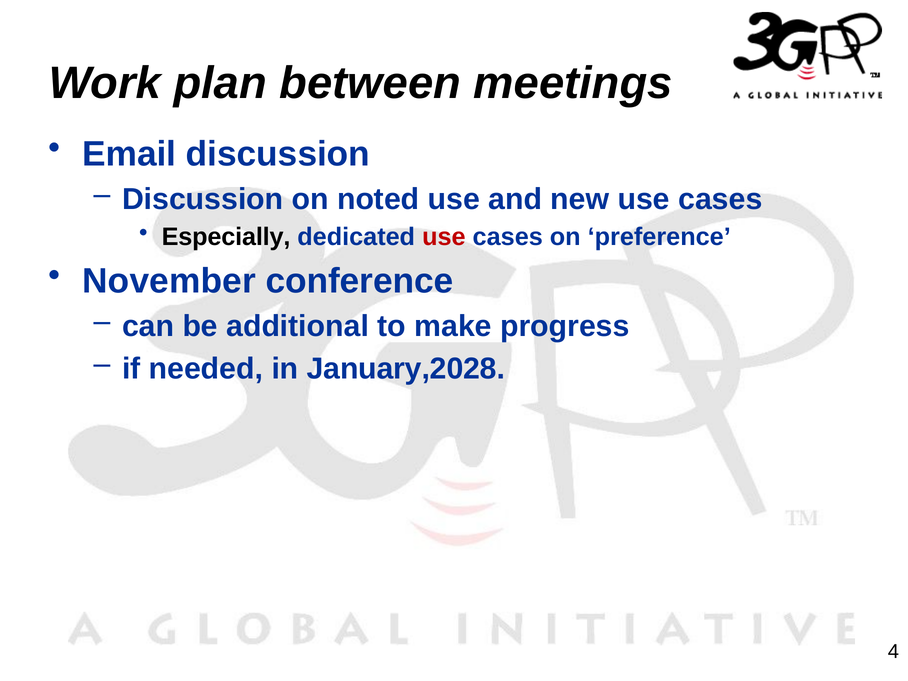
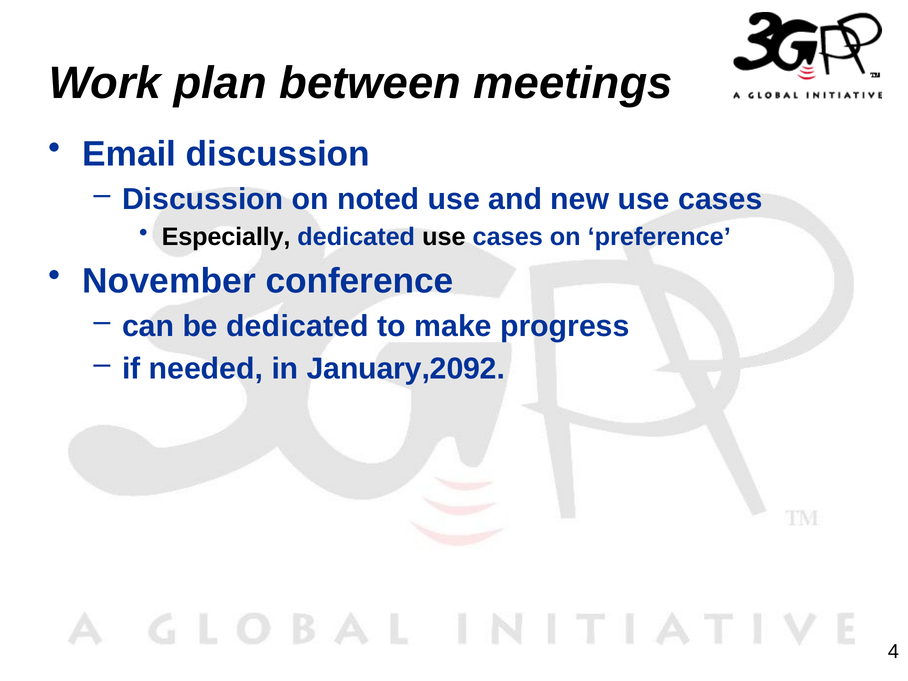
use at (444, 237) colour: red -> black
be additional: additional -> dedicated
January,2028: January,2028 -> January,2092
